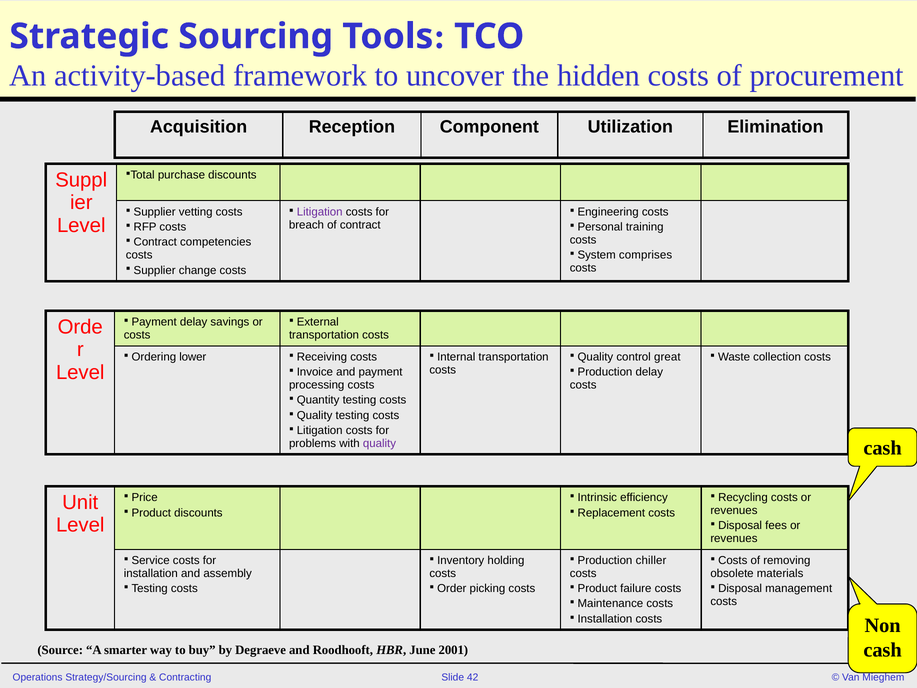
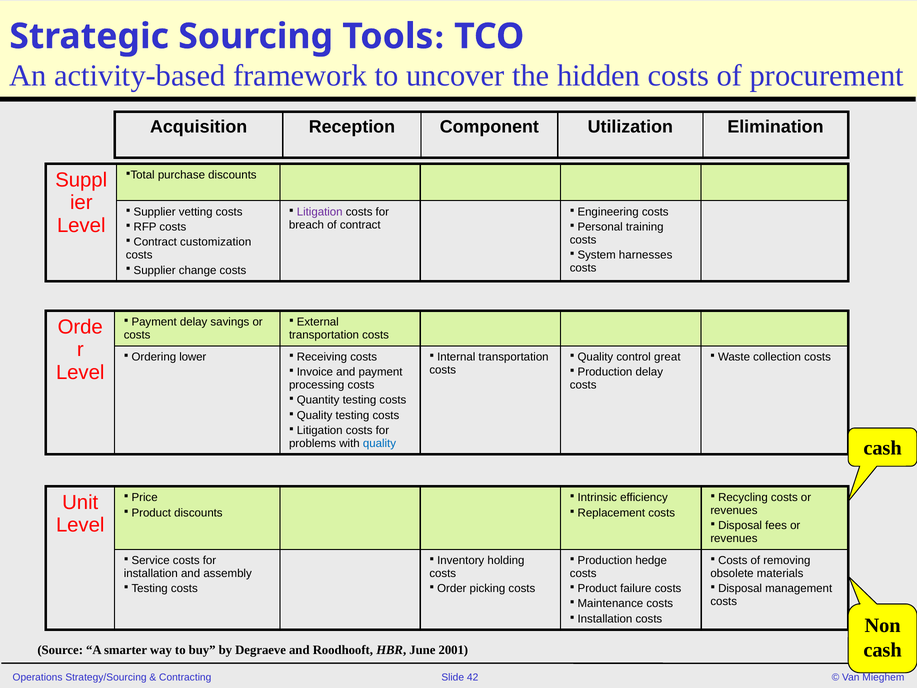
competencies: competencies -> customization
comprises: comprises -> harnesses
quality at (379, 443) colour: purple -> blue
chiller: chiller -> hedge
